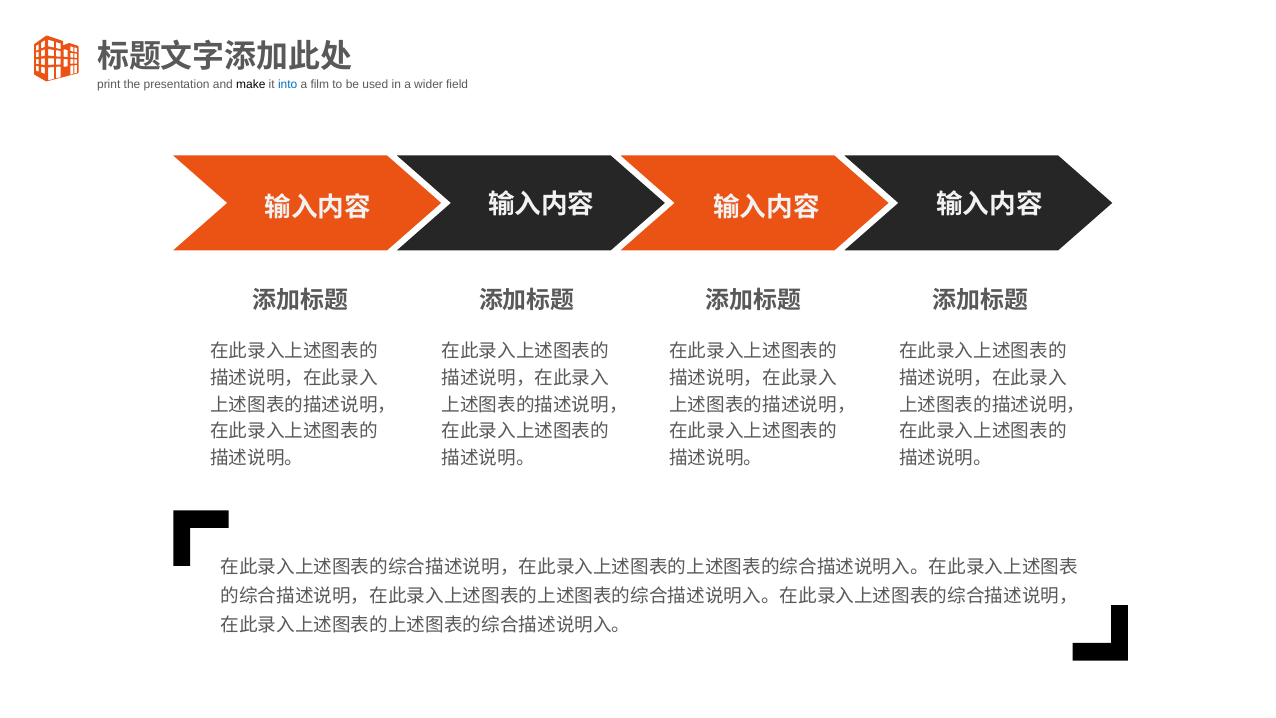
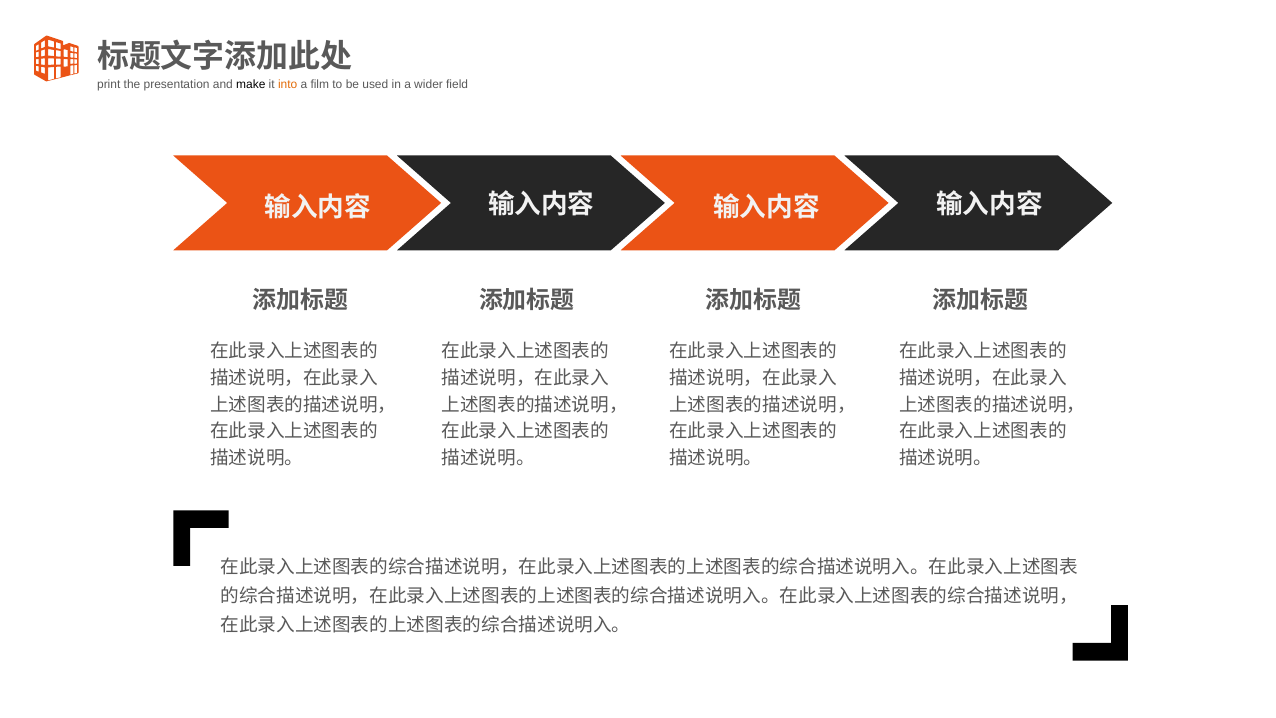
into colour: blue -> orange
